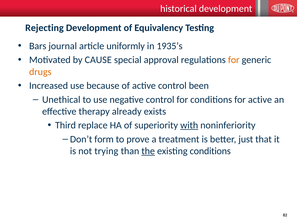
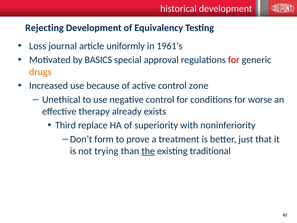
Bars: Bars -> Loss
1935’s: 1935’s -> 1961’s
CAUSE: CAUSE -> BASICS
for at (234, 60) colour: orange -> red
been: been -> zone
for active: active -> worse
with underline: present -> none
existing conditions: conditions -> traditional
